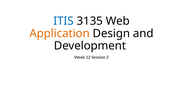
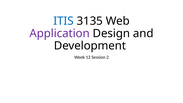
Application colour: orange -> purple
